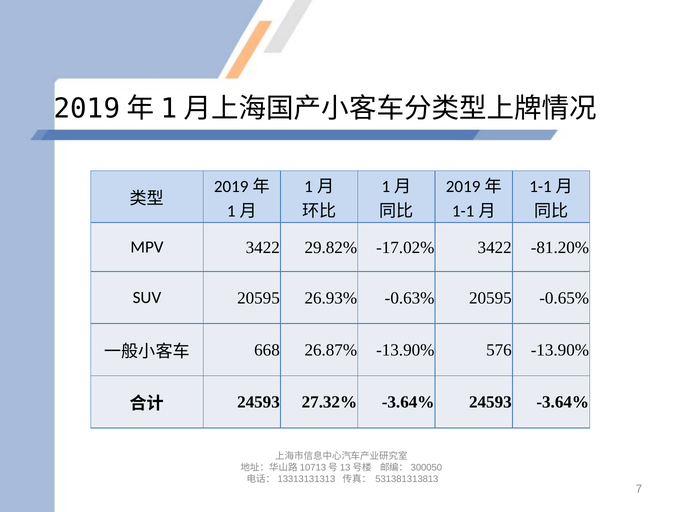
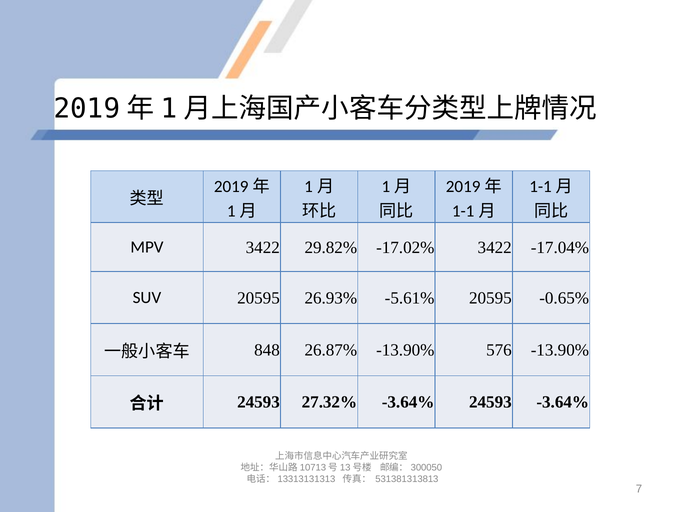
-81.20%: -81.20% -> -17.04%
-0.63%: -0.63% -> -5.61%
668: 668 -> 848
